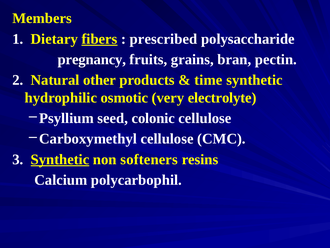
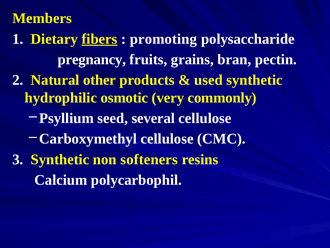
prescribed: prescribed -> promoting
time: time -> used
electrolyte: electrolyte -> commonly
colonic: colonic -> several
Synthetic at (60, 159) underline: present -> none
